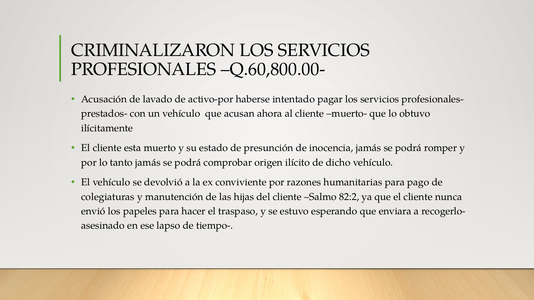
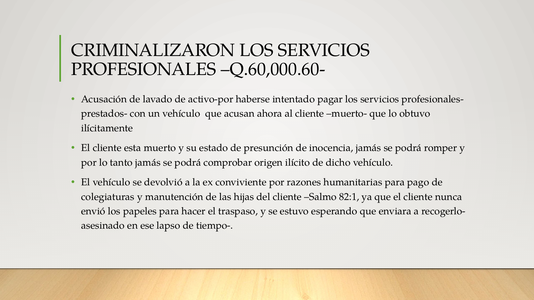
Q.60,800.00-: Q.60,800.00- -> Q.60,000.60-
82:2: 82:2 -> 82:1
